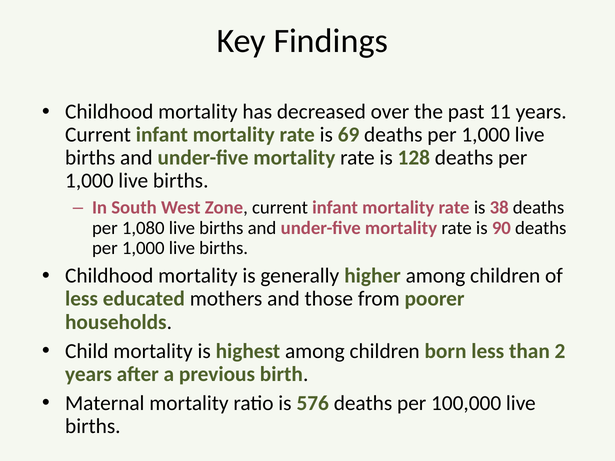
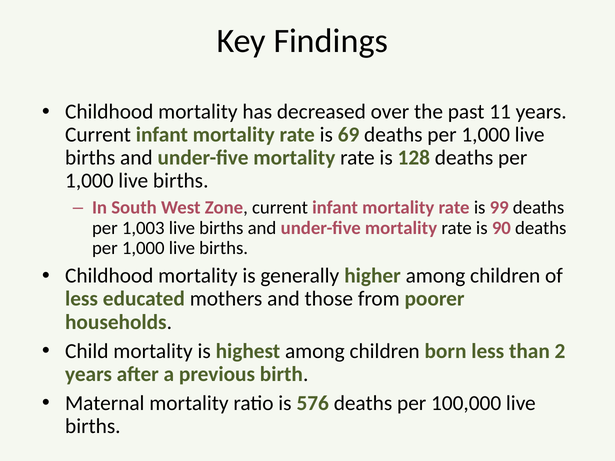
38: 38 -> 99
1,080: 1,080 -> 1,003
